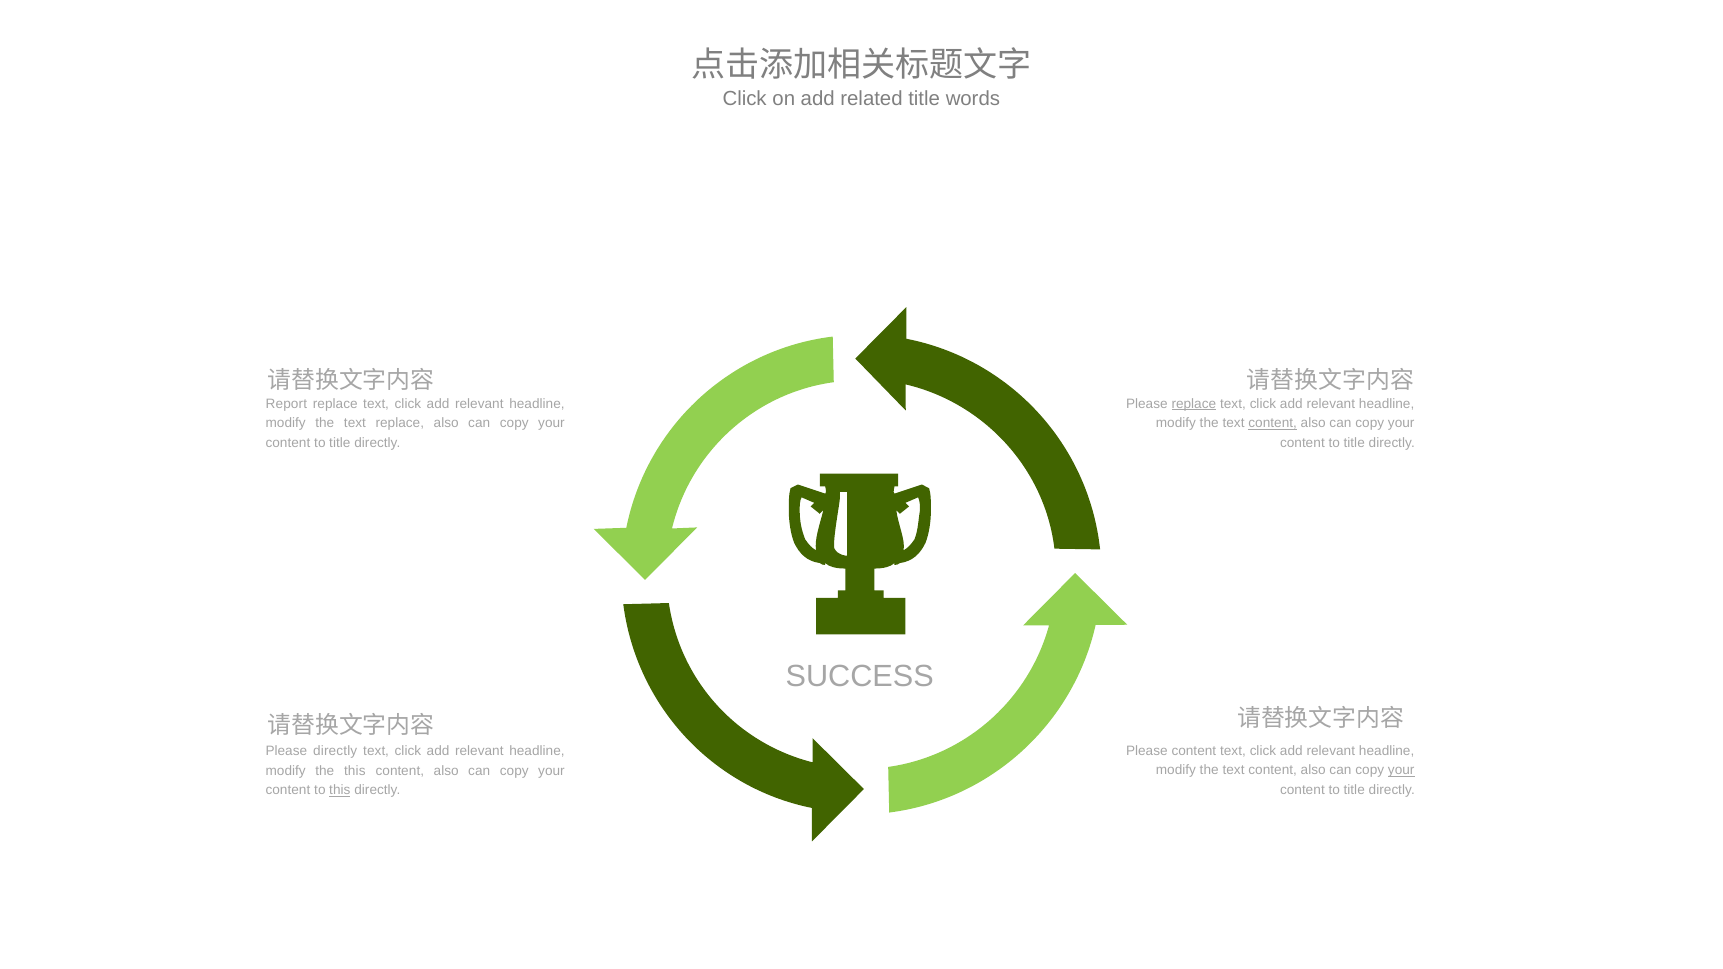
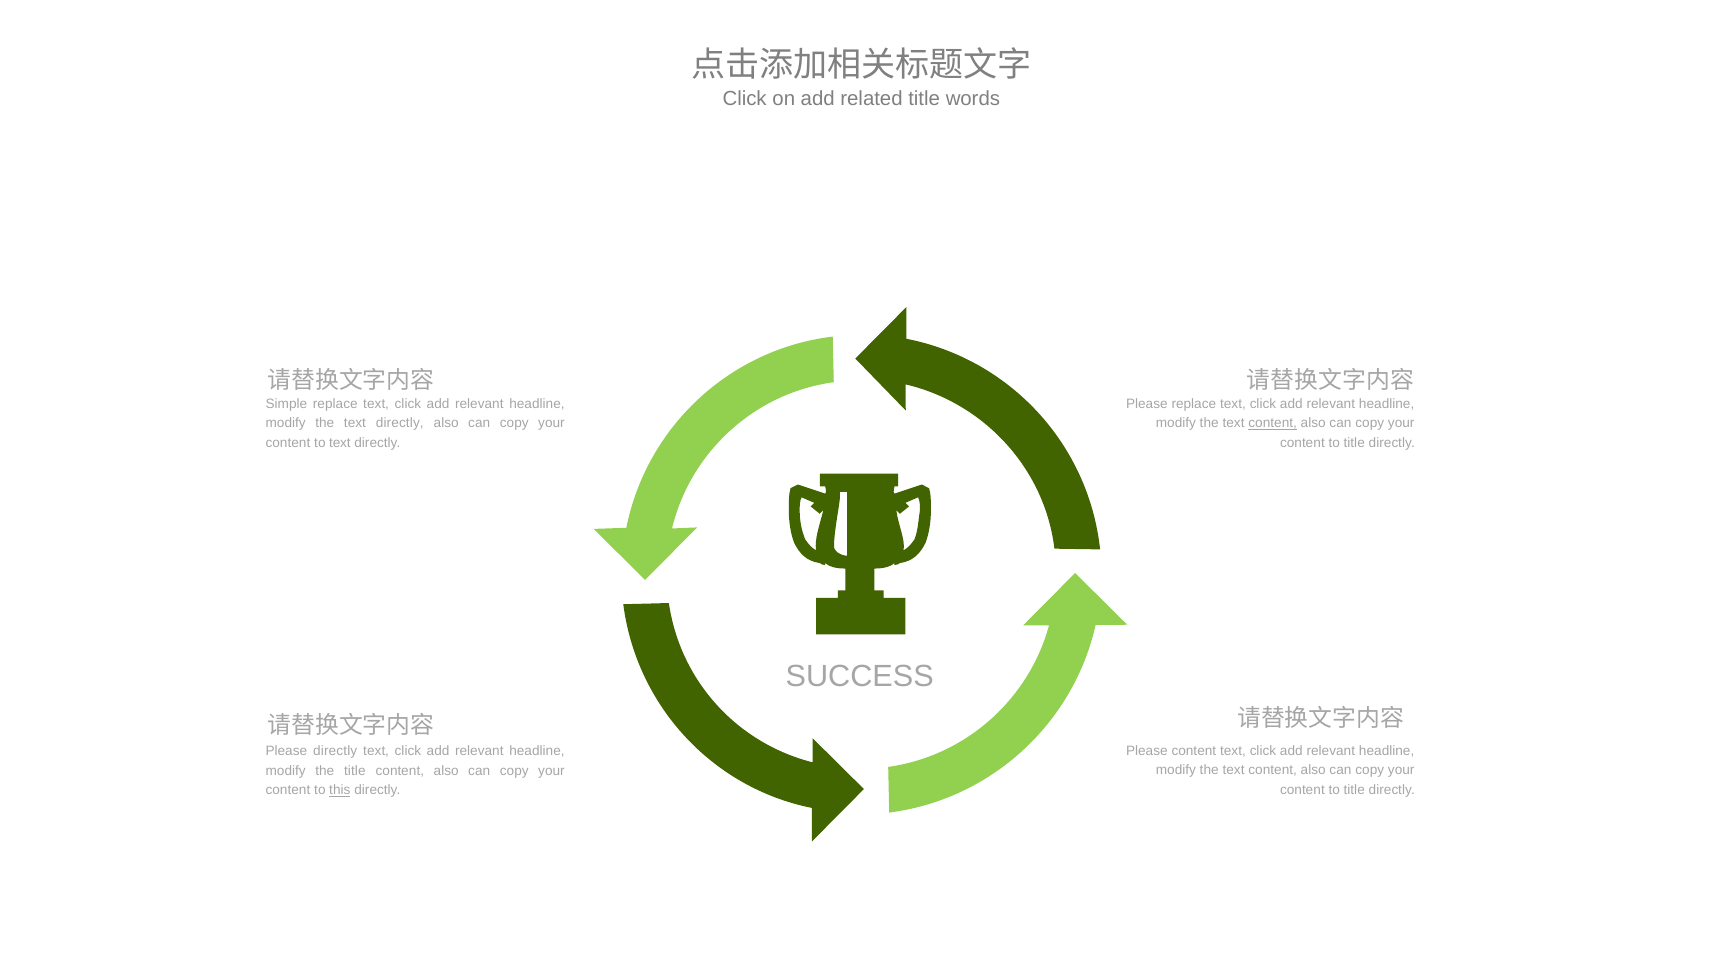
Report: Report -> Simple
replace at (1194, 404) underline: present -> none
the text replace: replace -> directly
title at (340, 443): title -> text
your at (1401, 770) underline: present -> none
the this: this -> title
